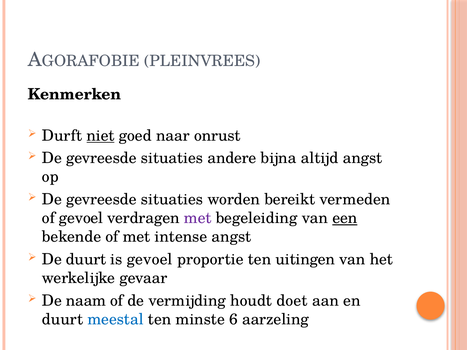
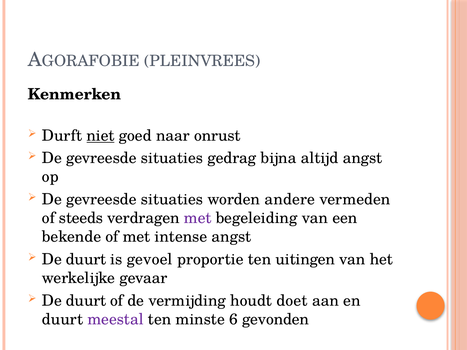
andere: andere -> gedrag
bereikt: bereikt -> andere
of gevoel: gevoel -> steeds
een underline: present -> none
naam at (86, 301): naam -> duurt
meestal colour: blue -> purple
aarzeling: aarzeling -> gevonden
